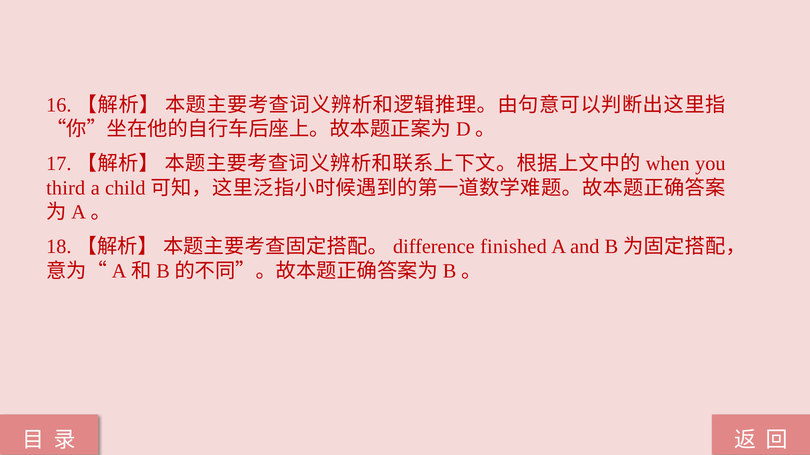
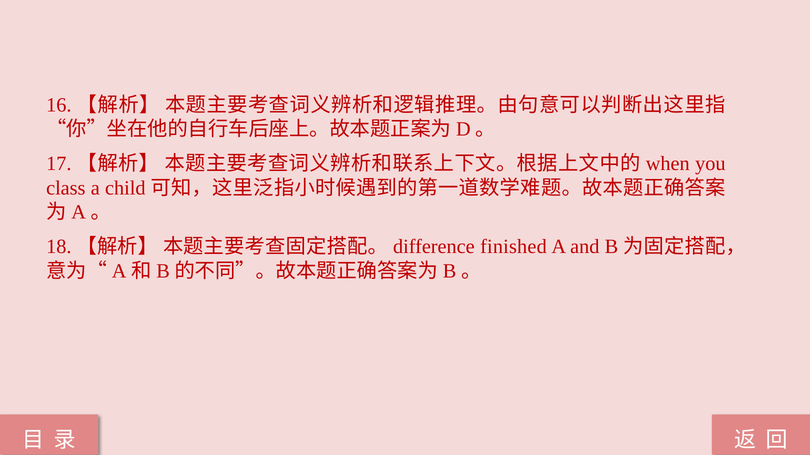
third: third -> class
